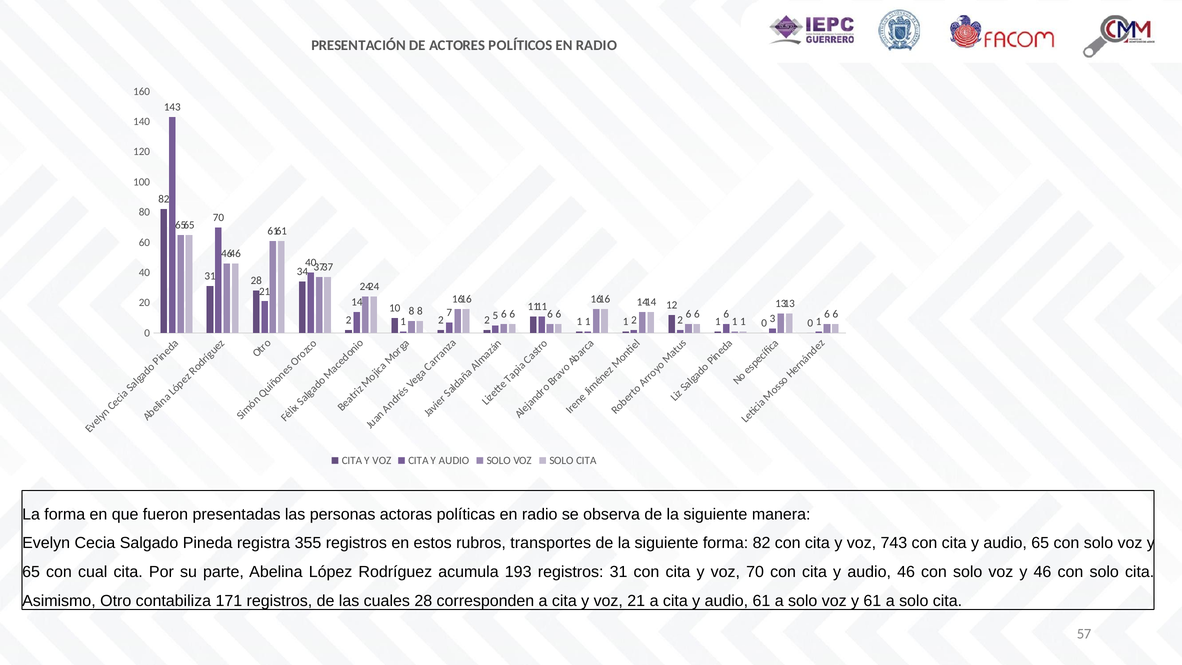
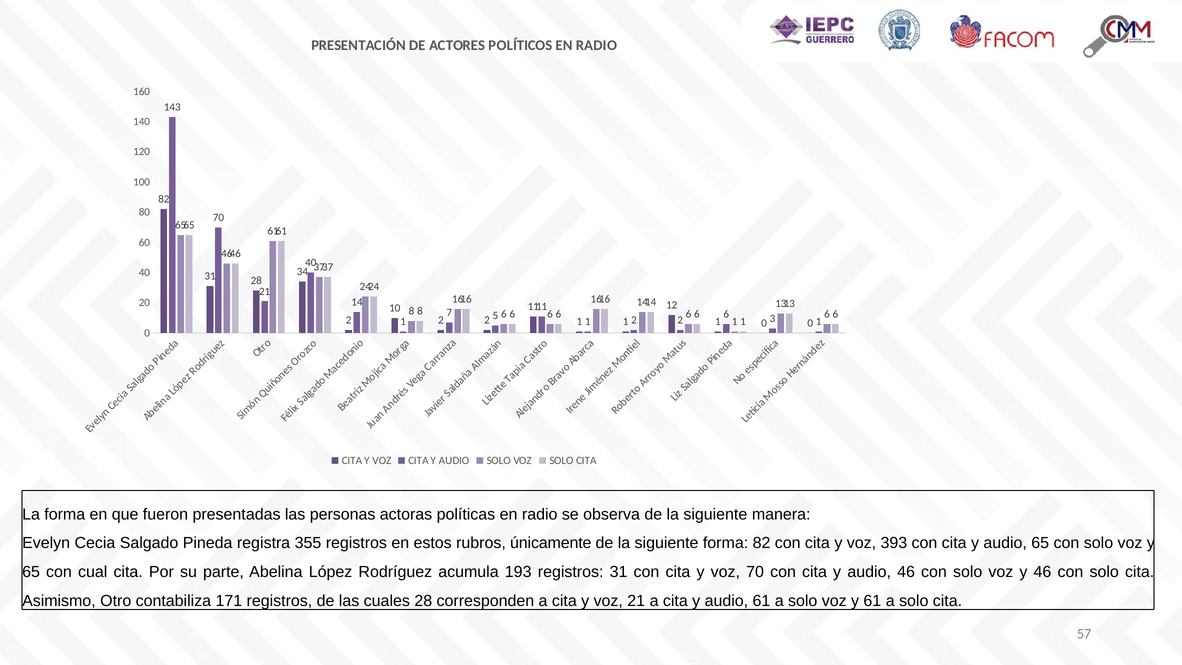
transportes: transportes -> únicamente
743: 743 -> 393
